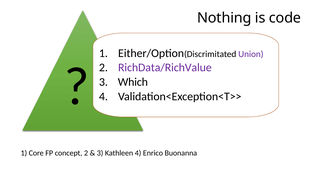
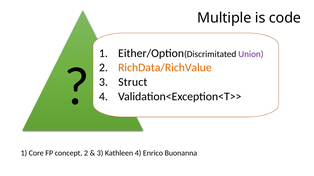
Nothing: Nothing -> Multiple
RichData/RichValue colour: purple -> orange
Which: Which -> Struct
